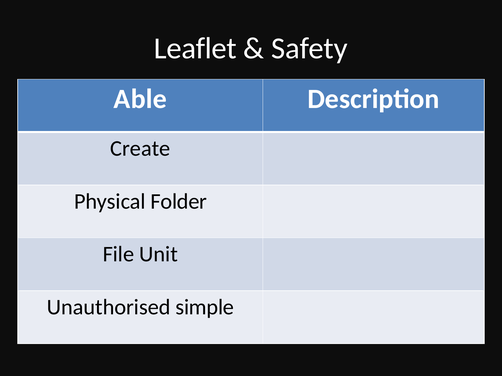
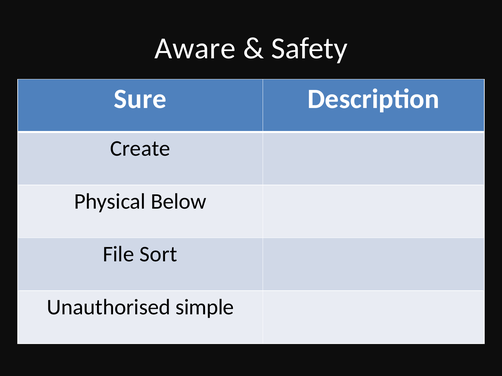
Leaflet: Leaflet -> Aware
Able: Able -> Sure
Folder: Folder -> Below
Unit: Unit -> Sort
